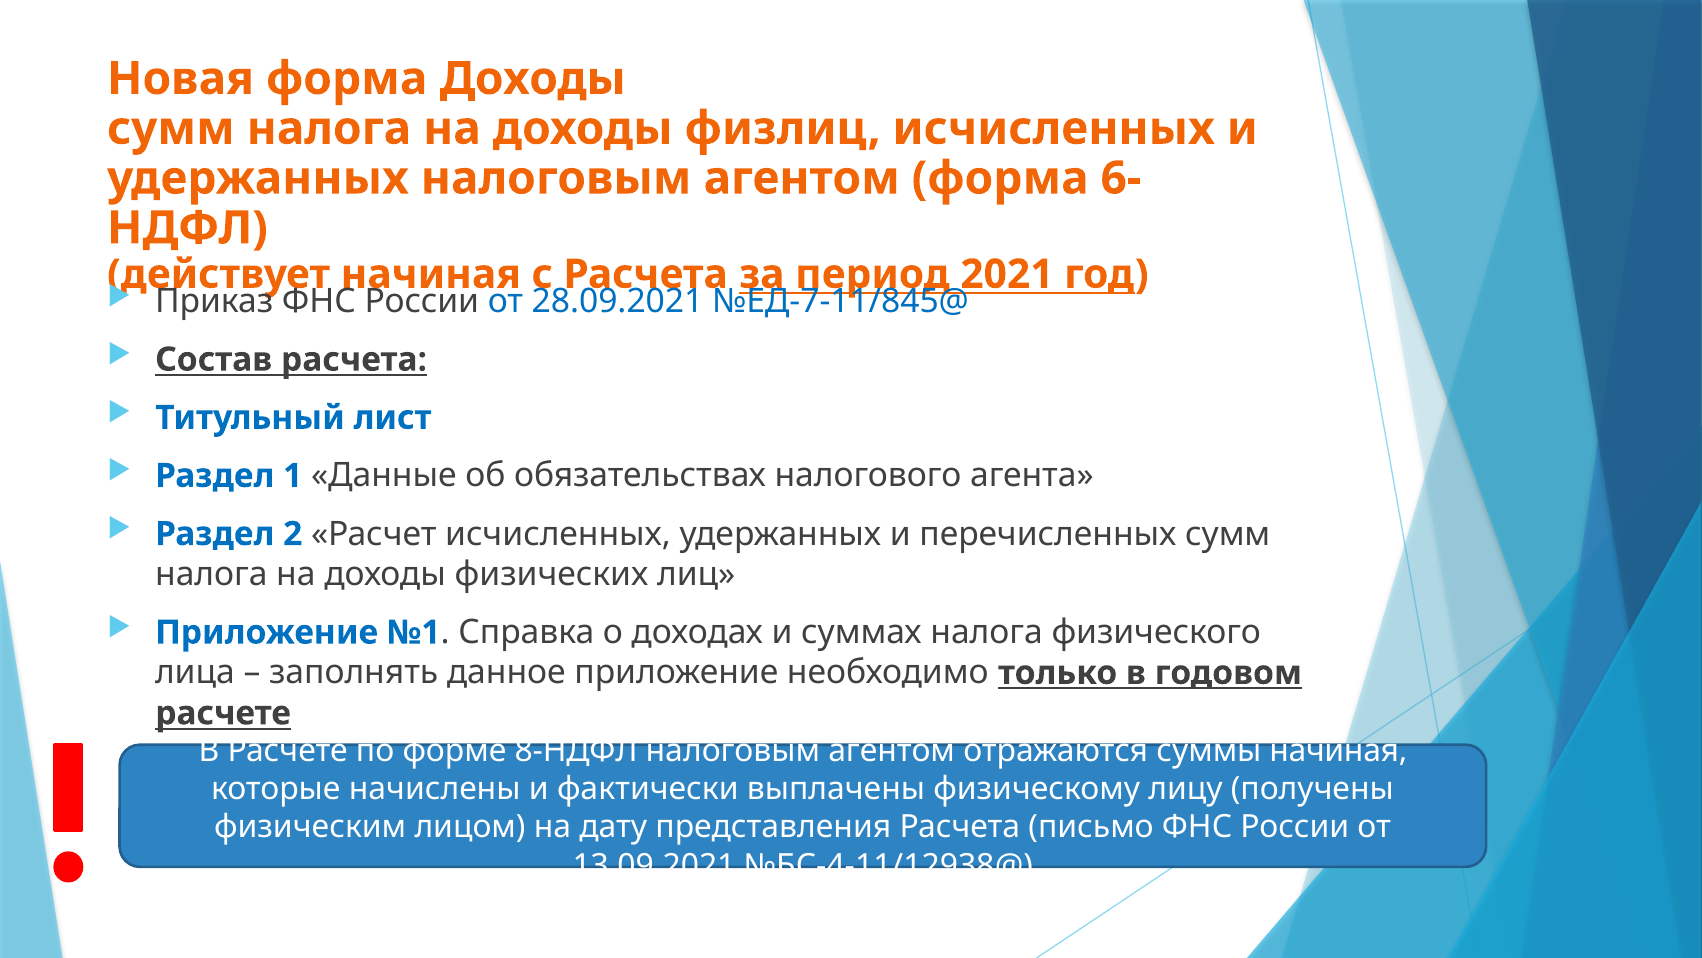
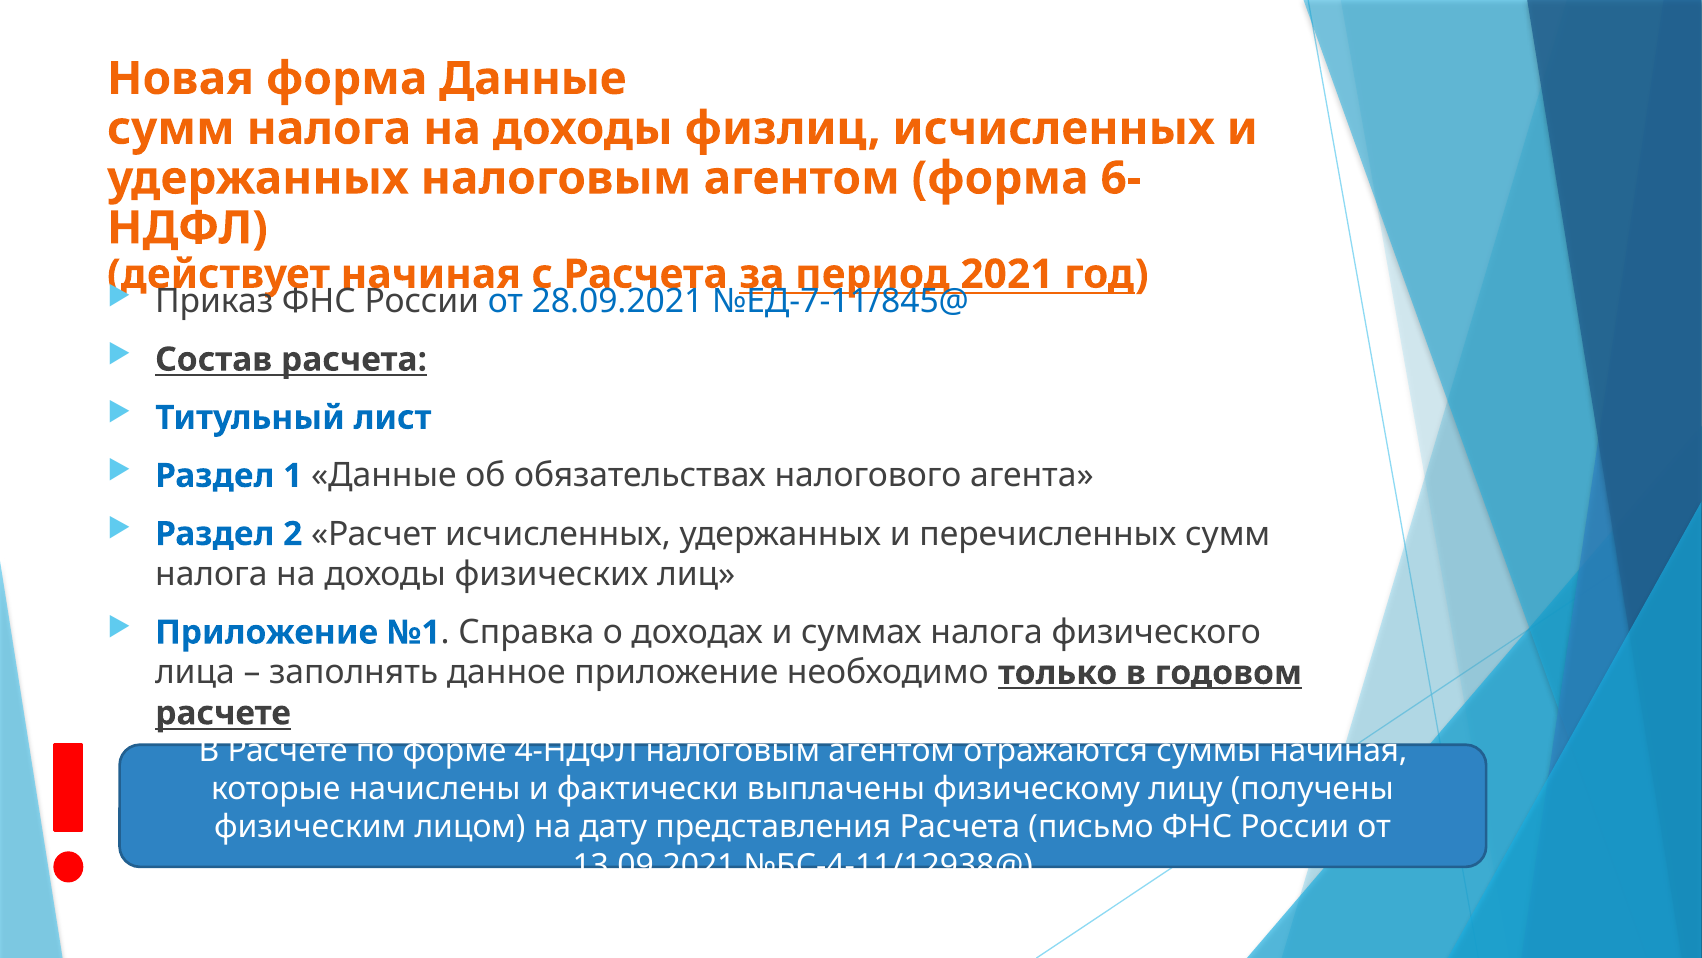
форма Доходы: Доходы -> Данные
8-НДФЛ: 8-НДФЛ -> 4-НДФЛ
